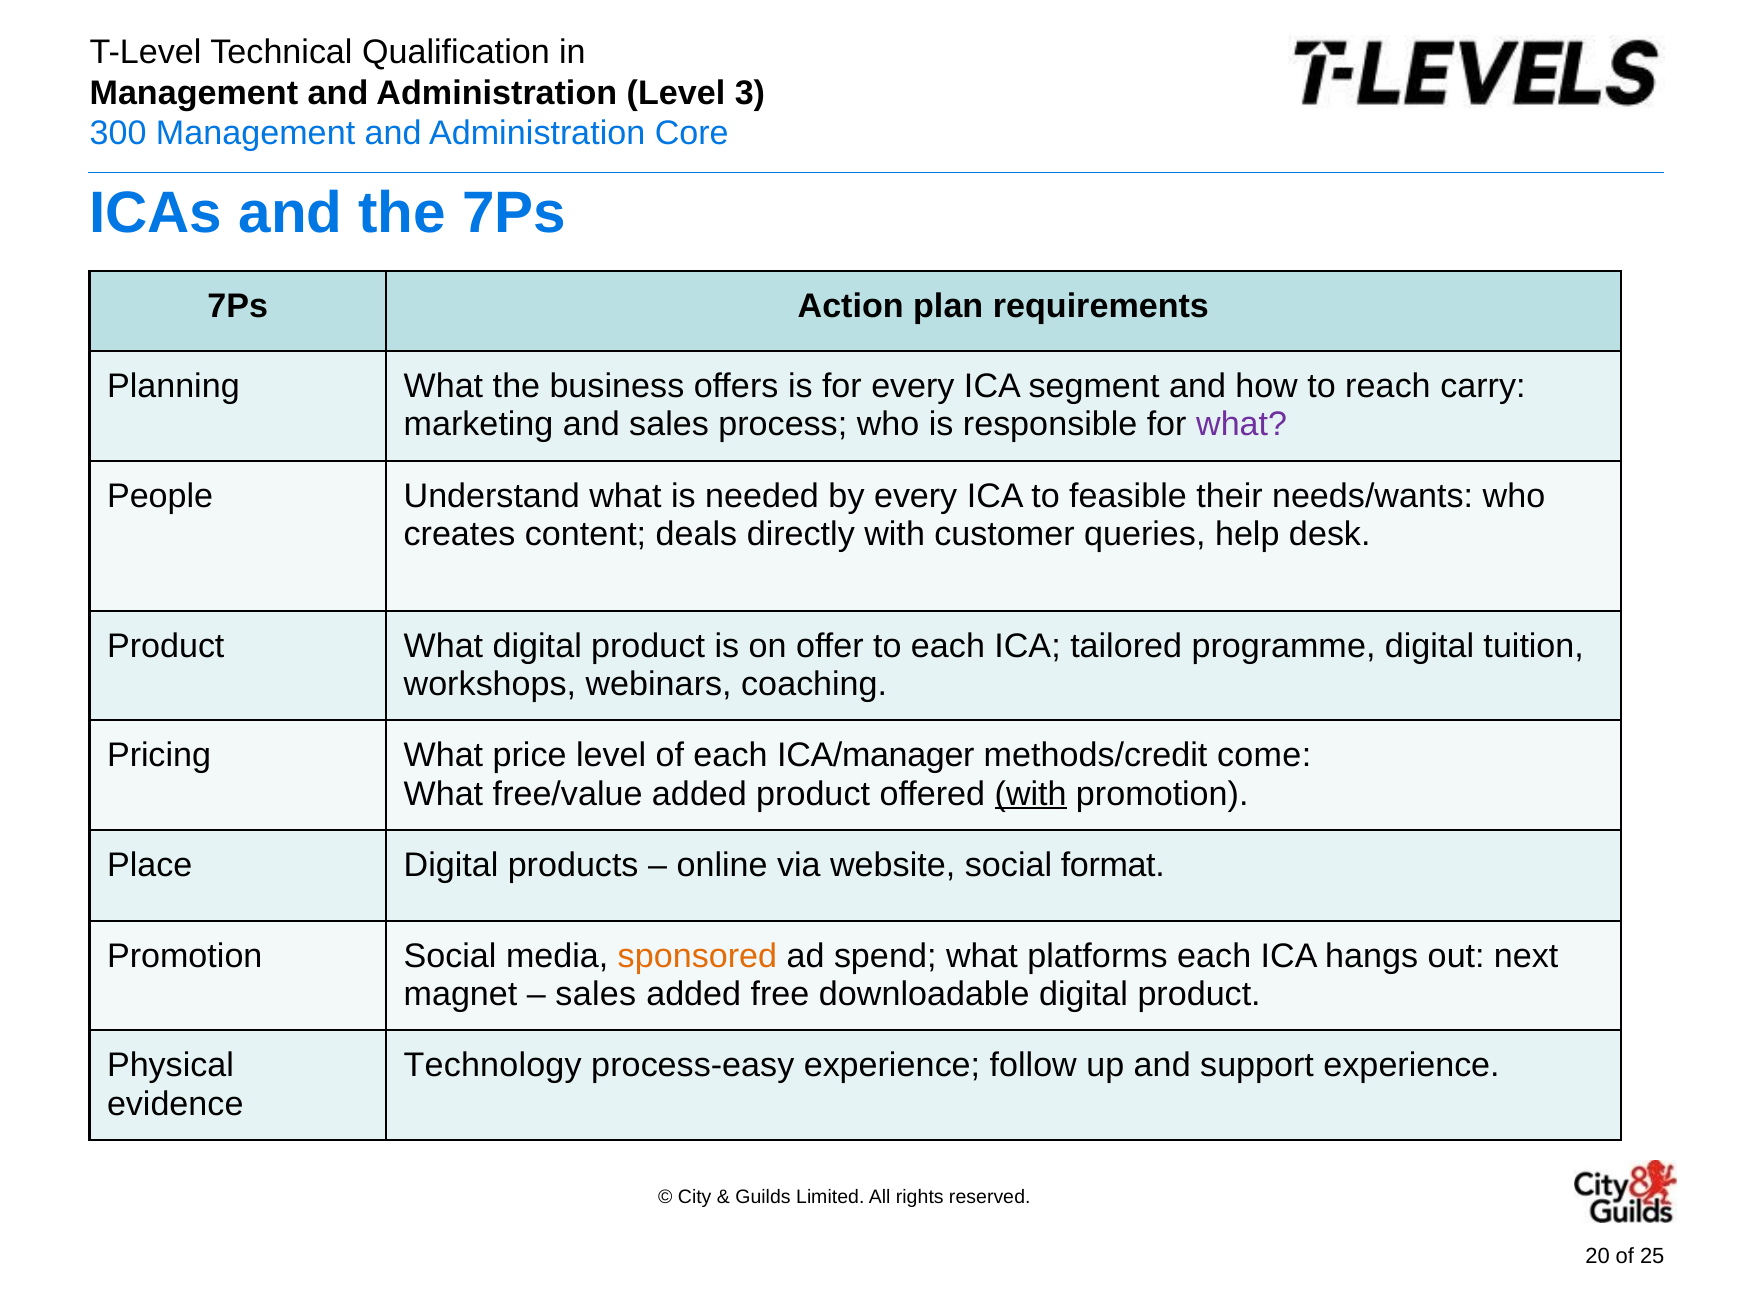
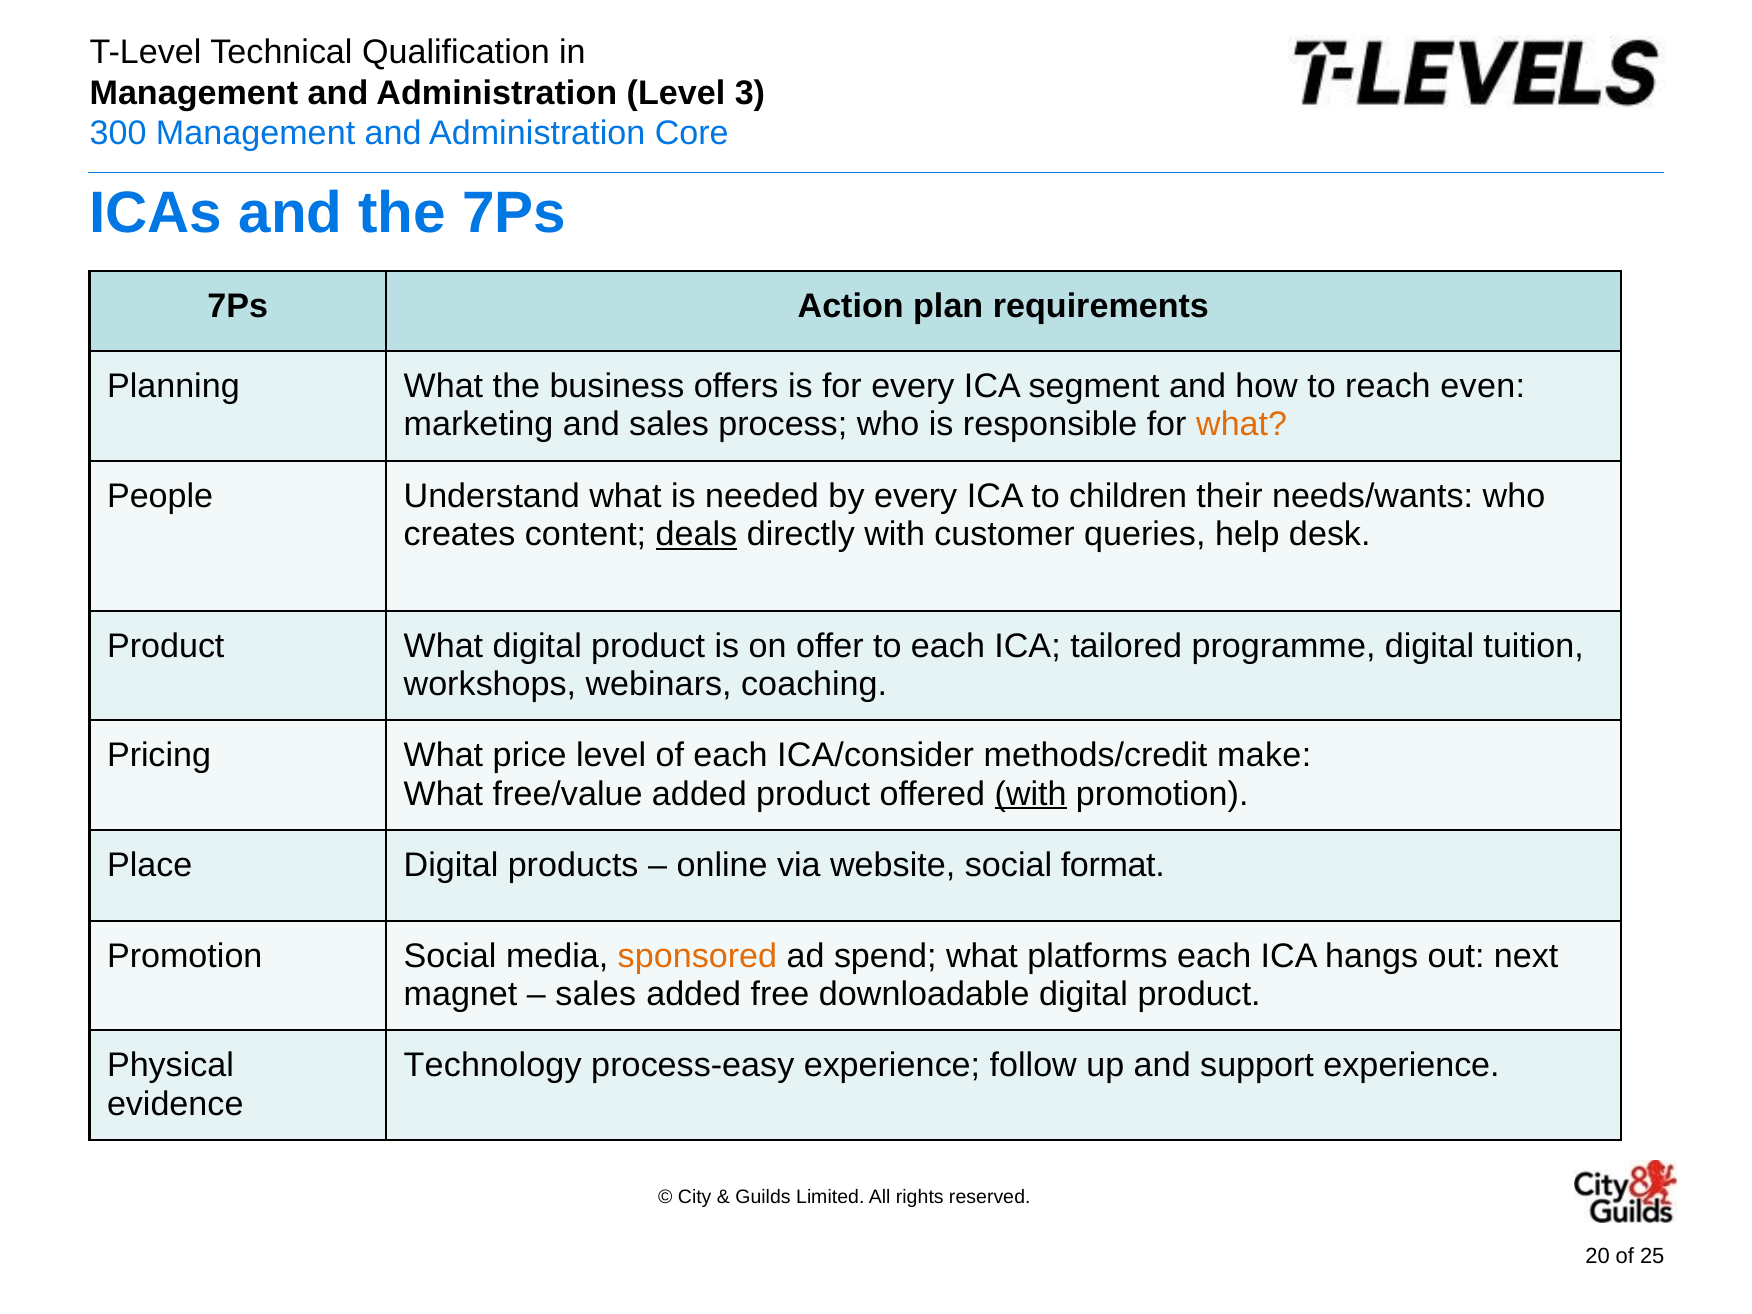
carry: carry -> even
what at (1242, 425) colour: purple -> orange
feasible: feasible -> children
deals underline: none -> present
ICA/manager: ICA/manager -> ICA/consider
come: come -> make
